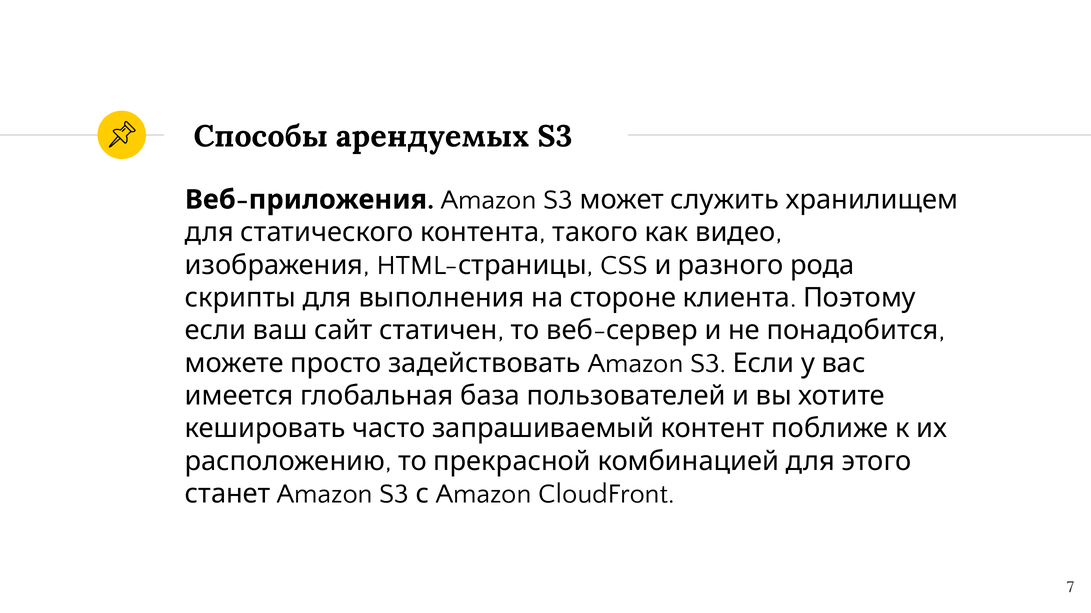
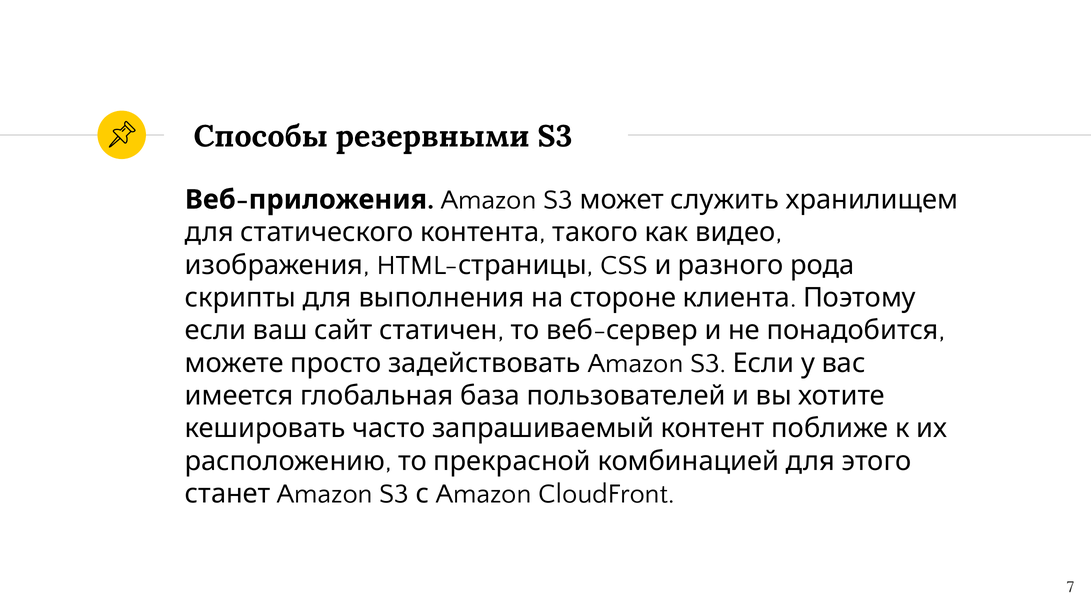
арендуемых: арендуемых -> резервными
